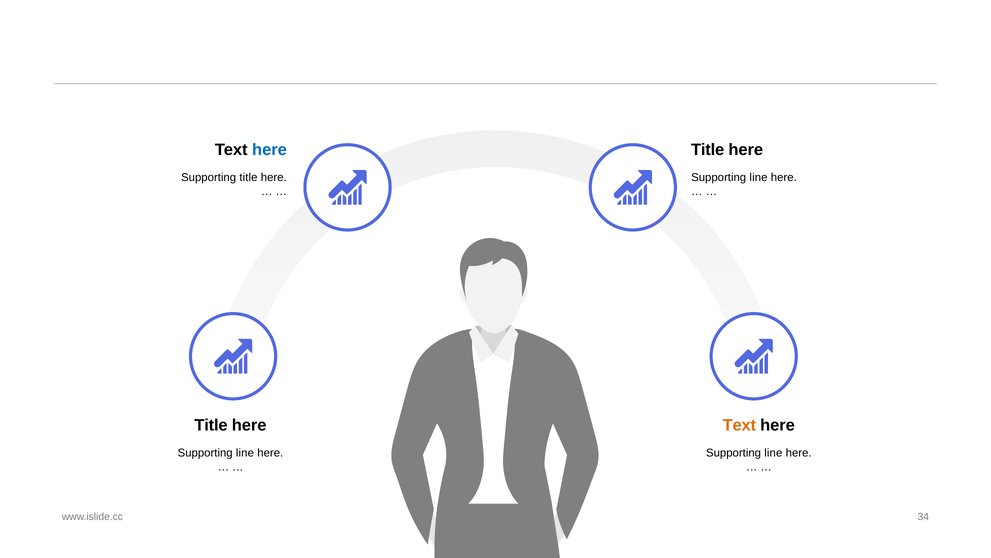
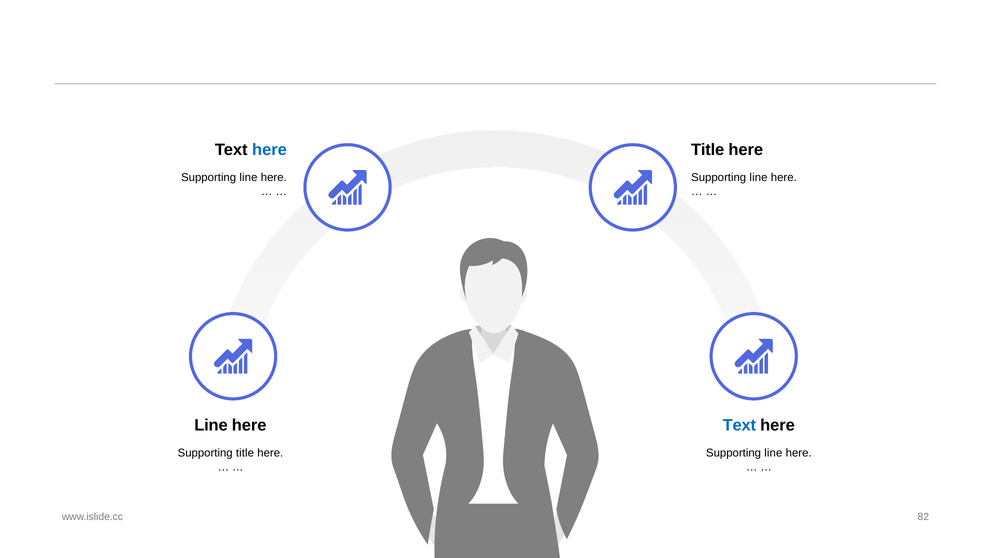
title at (248, 177): title -> line
Title at (211, 425): Title -> Line
Text at (739, 425) colour: orange -> blue
line at (245, 453): line -> title
34: 34 -> 82
